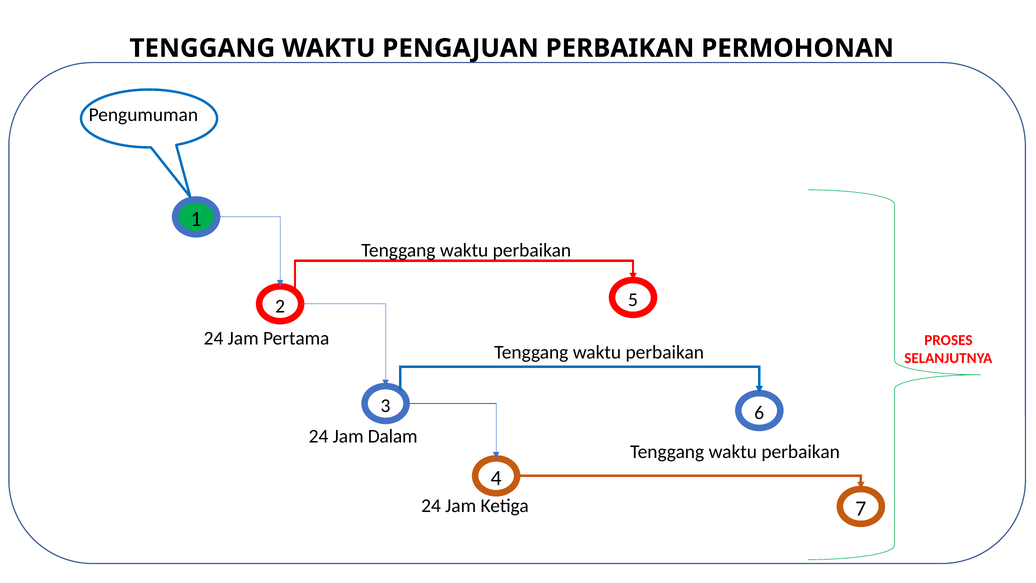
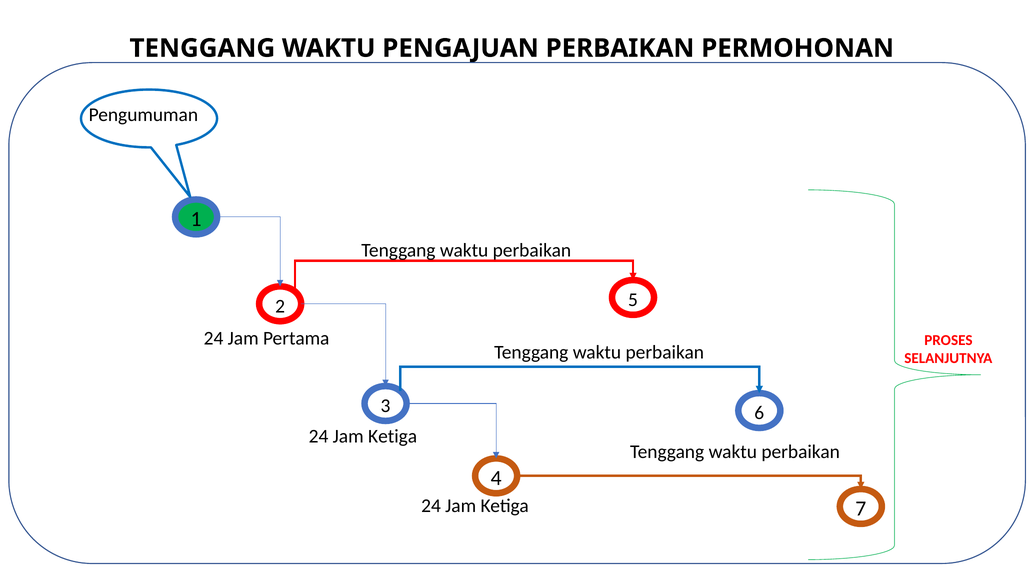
Dalam at (393, 436): Dalam -> Ketiga
